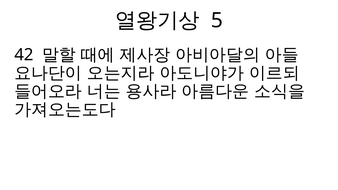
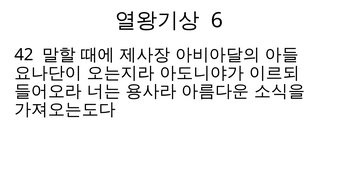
5: 5 -> 6
